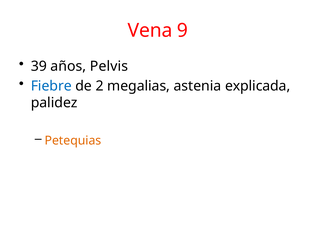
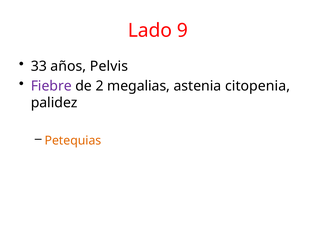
Vena: Vena -> Lado
39: 39 -> 33
Fiebre colour: blue -> purple
explicada: explicada -> citopenia
